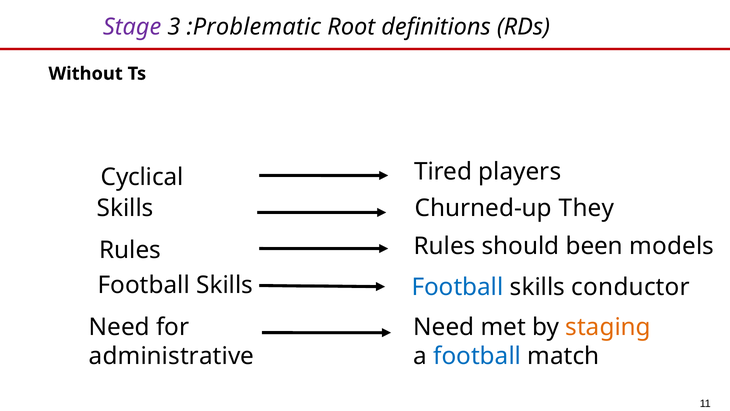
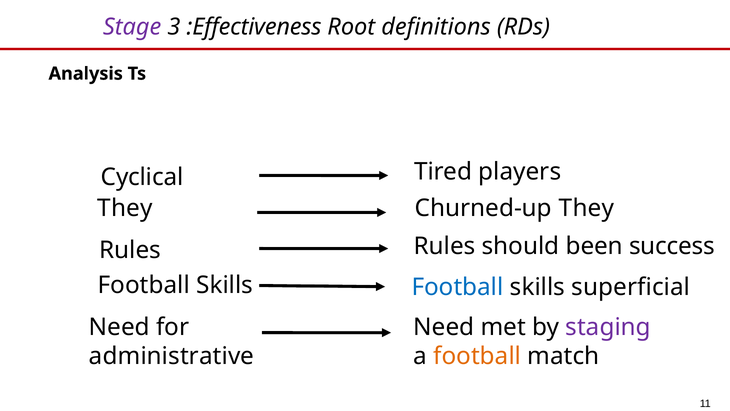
:Problematic: :Problematic -> :Effectiveness
Without: Without -> Analysis
Skills at (125, 208): Skills -> They
models: models -> success
conductor: conductor -> superficial
staging colour: orange -> purple
football at (477, 356) colour: blue -> orange
